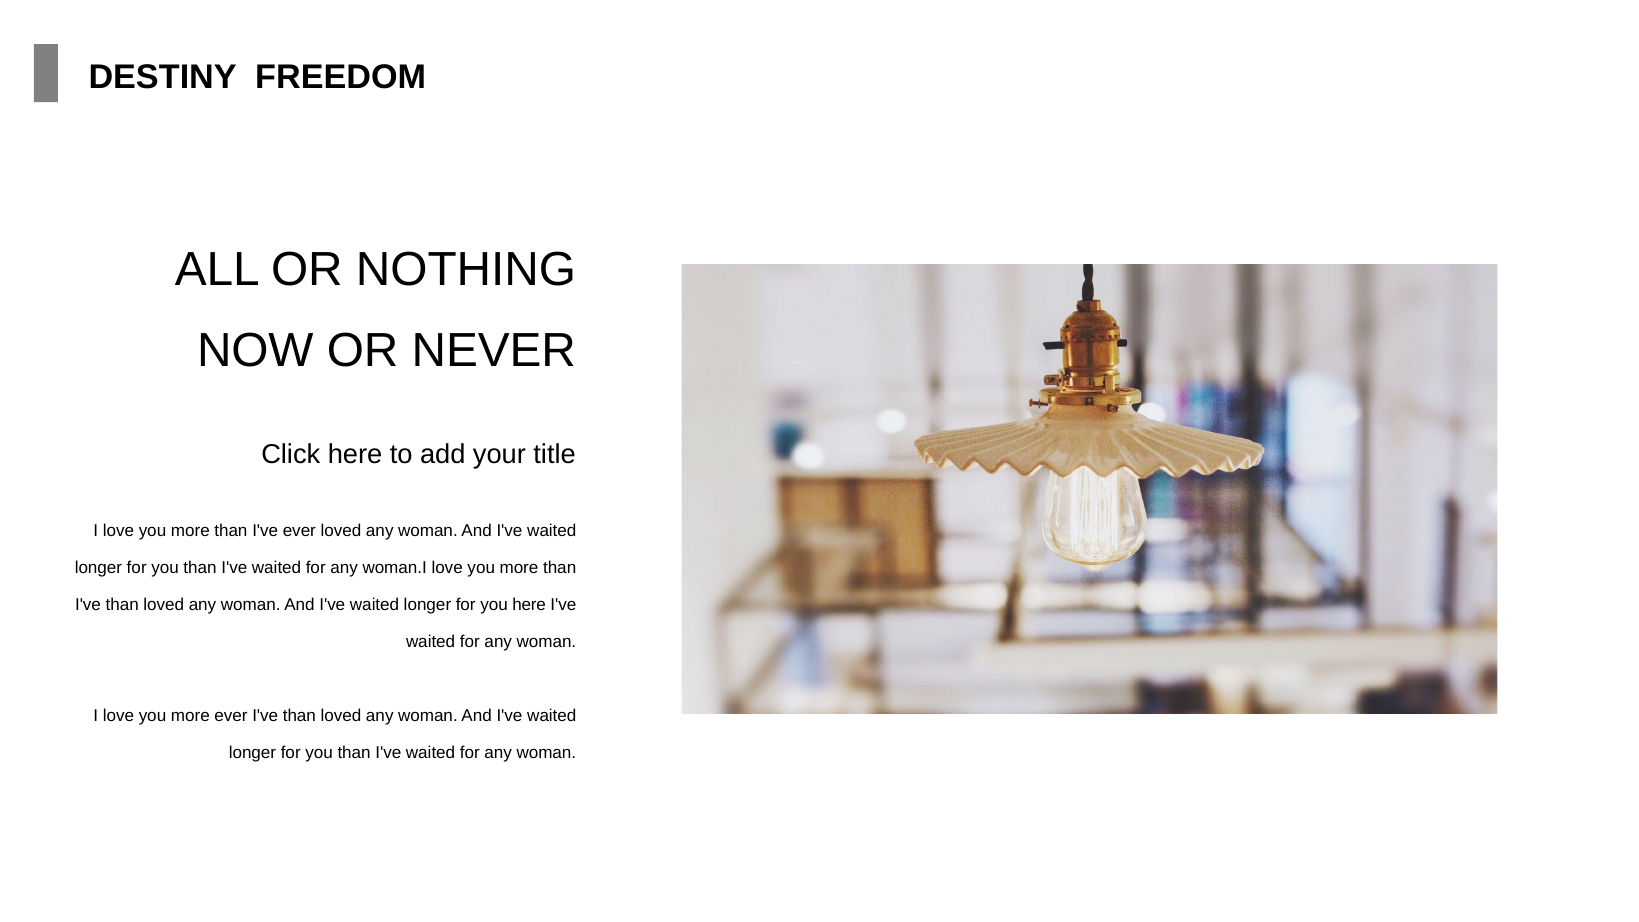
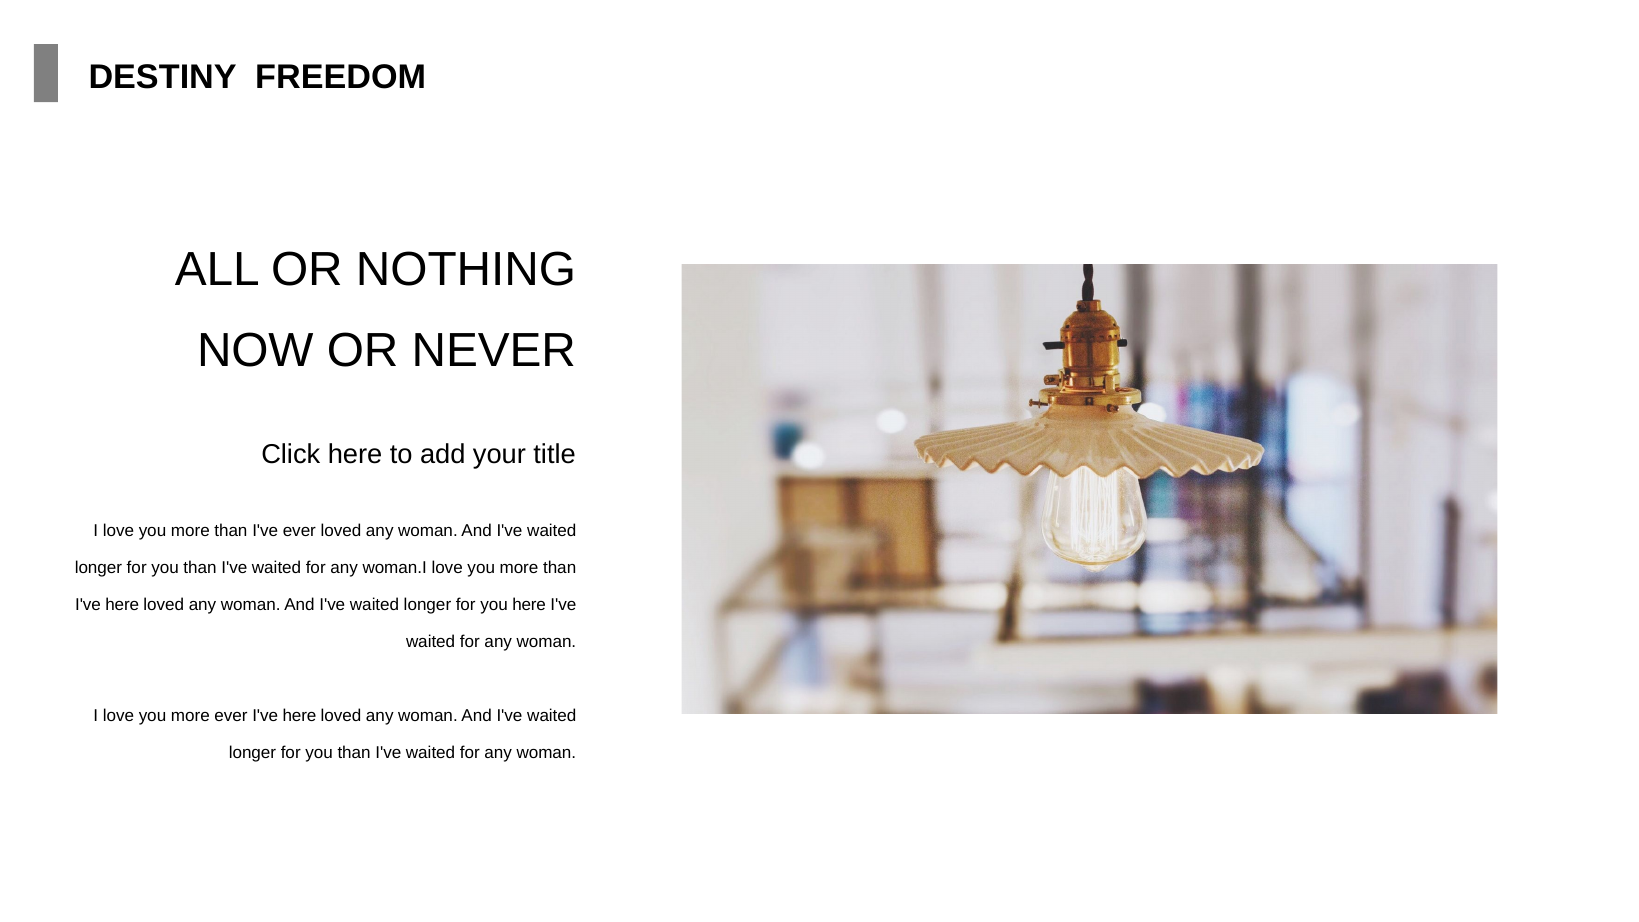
than at (122, 605): than -> here
than at (299, 716): than -> here
